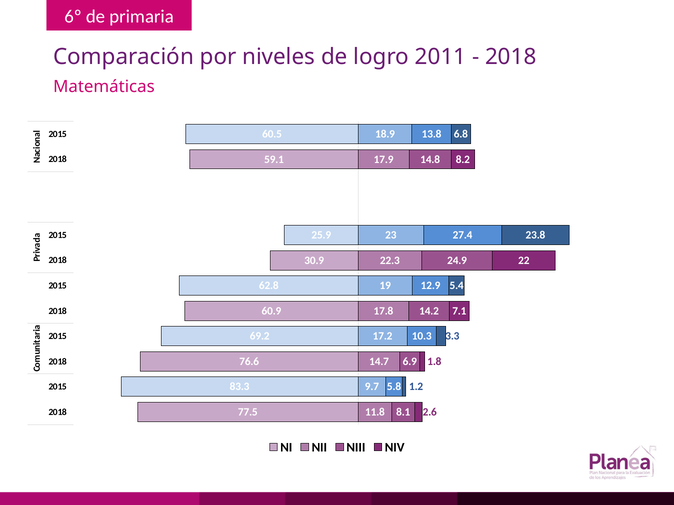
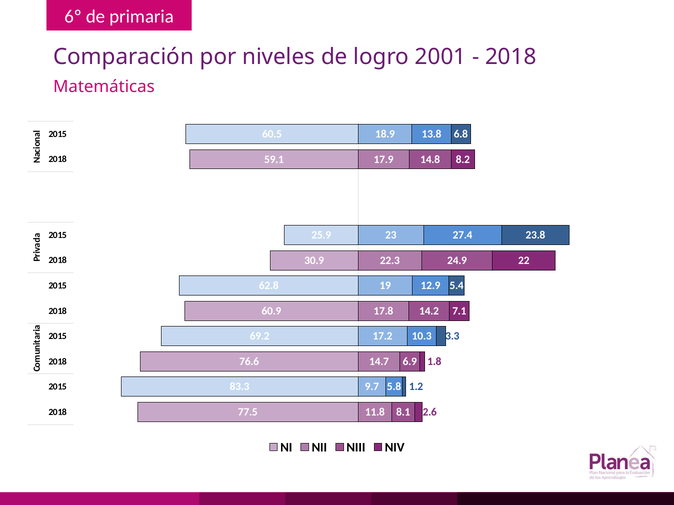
2011: 2011 -> 2001
